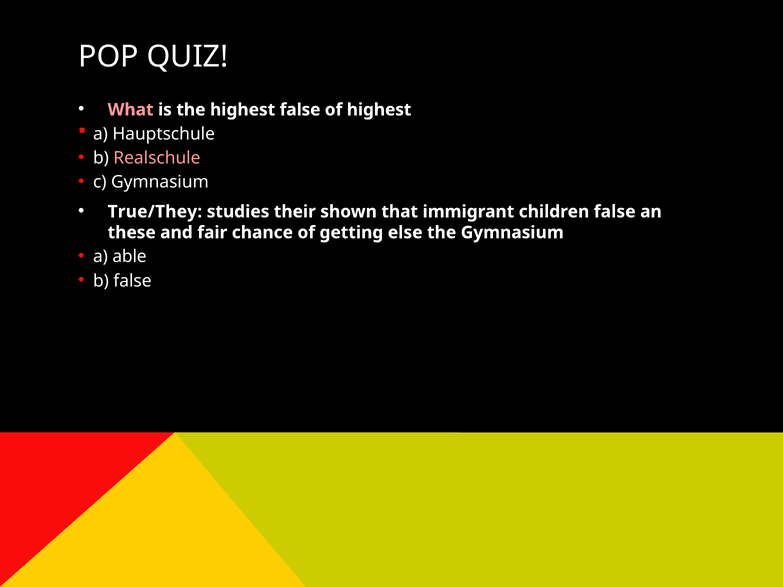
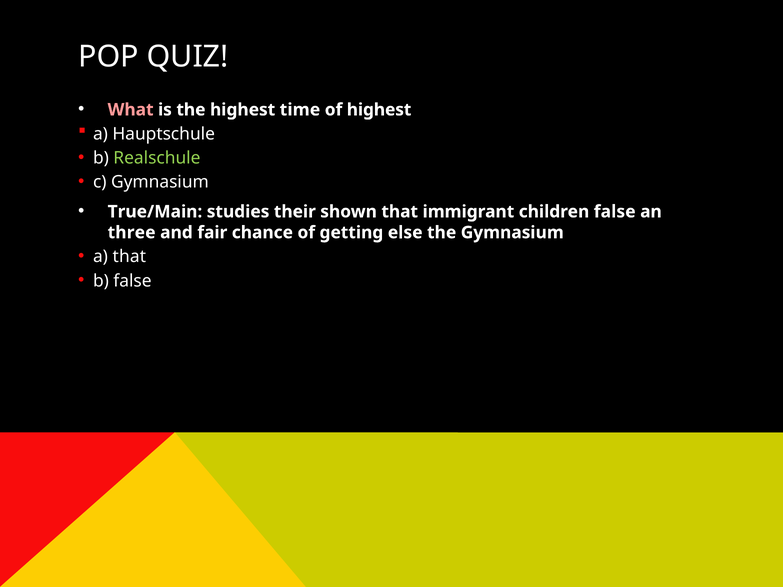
highest false: false -> time
Realschule colour: pink -> light green
True/They: True/They -> True/Main
these: these -> three
a able: able -> that
